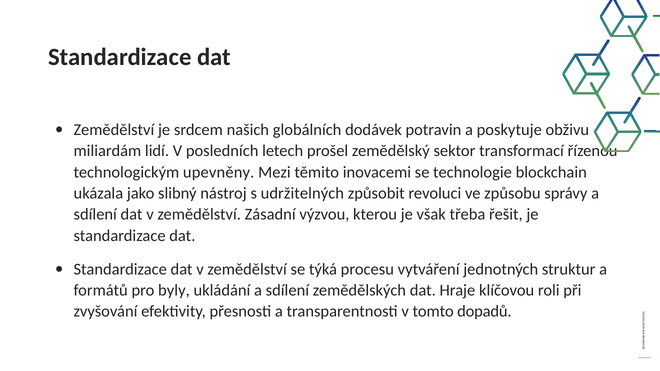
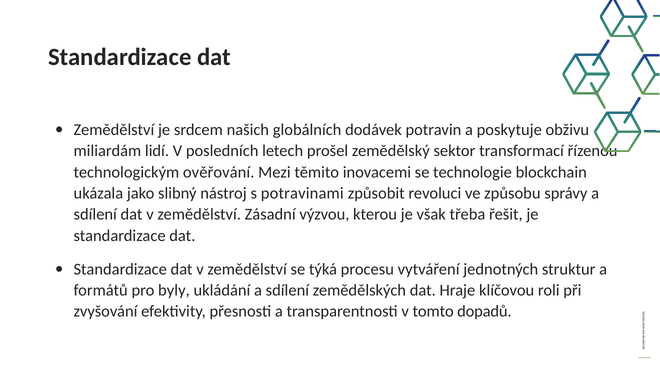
upevněny: upevněny -> ověřování
udržitelných: udržitelných -> potravinami
